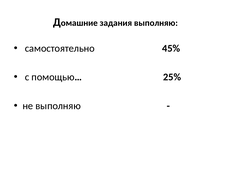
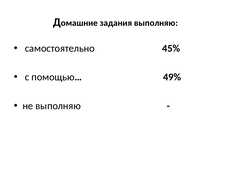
25%: 25% -> 49%
